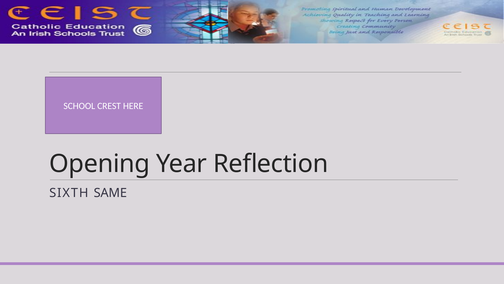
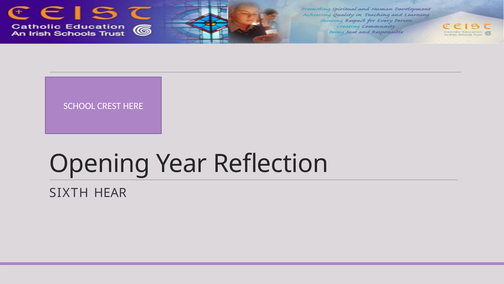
SAME: SAME -> HEAR
